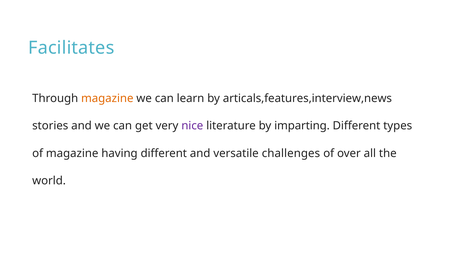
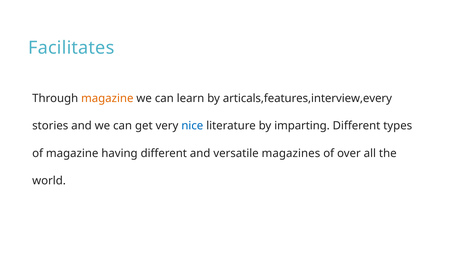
articals,features,interview,news: articals,features,interview,news -> articals,features,interview,every
nice colour: purple -> blue
challenges: challenges -> magazines
